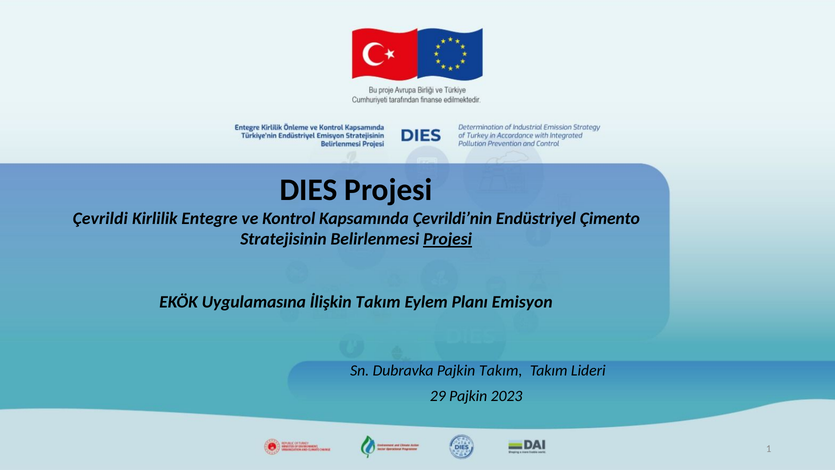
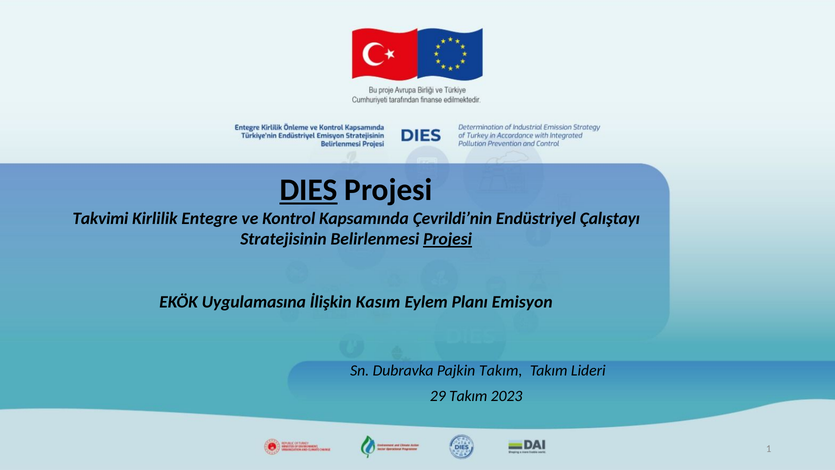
DIES underline: none -> present
Çevrildi: Çevrildi -> Takvimi
Çimento: Çimento -> Çalıştayı
İlişkin Takım: Takım -> Kasım
29 Pajkin: Pajkin -> Takım
